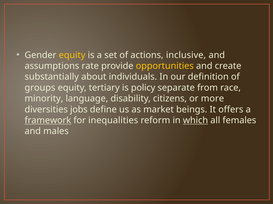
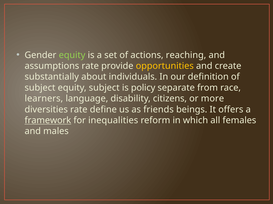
equity at (72, 55) colour: yellow -> light green
inclusive: inclusive -> reaching
groups at (40, 88): groups -> subject
equity tertiary: tertiary -> subject
minority: minority -> learners
diversities jobs: jobs -> rate
market: market -> friends
which underline: present -> none
